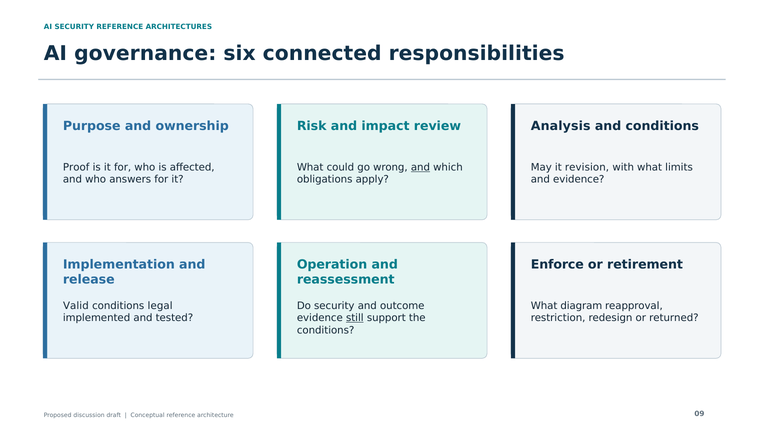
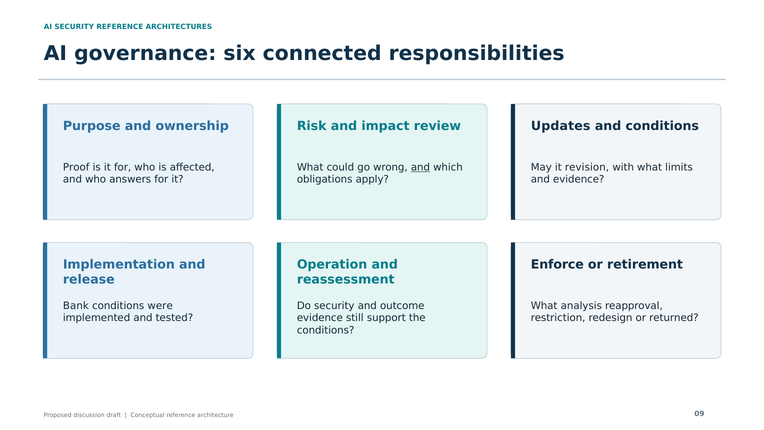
Analysis: Analysis -> Updates
Valid: Valid -> Bank
legal: legal -> were
diagram: diagram -> analysis
still underline: present -> none
